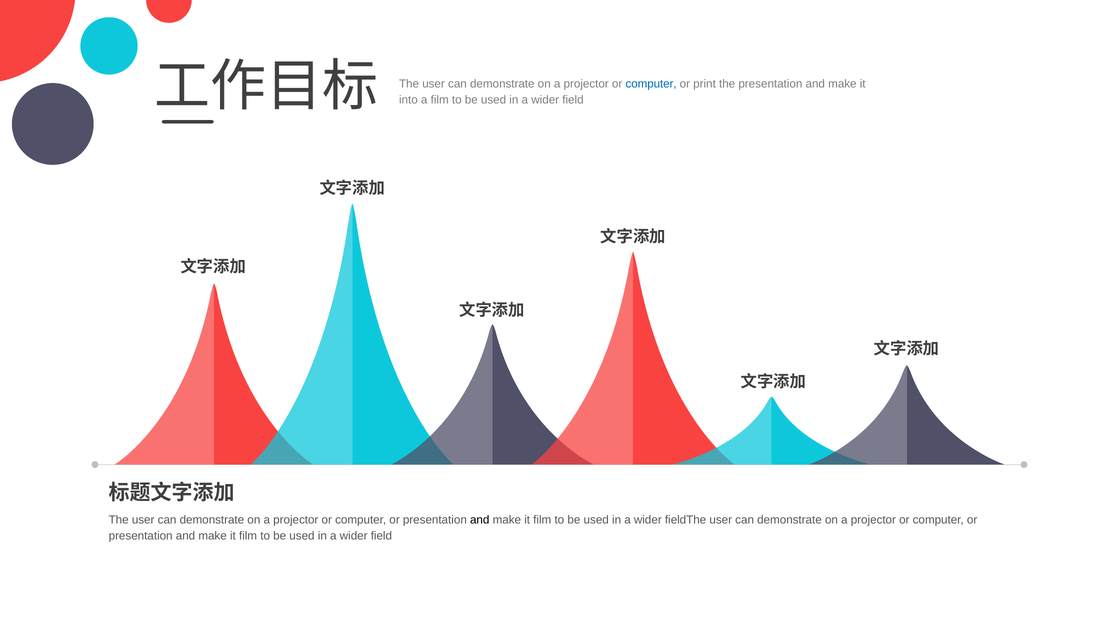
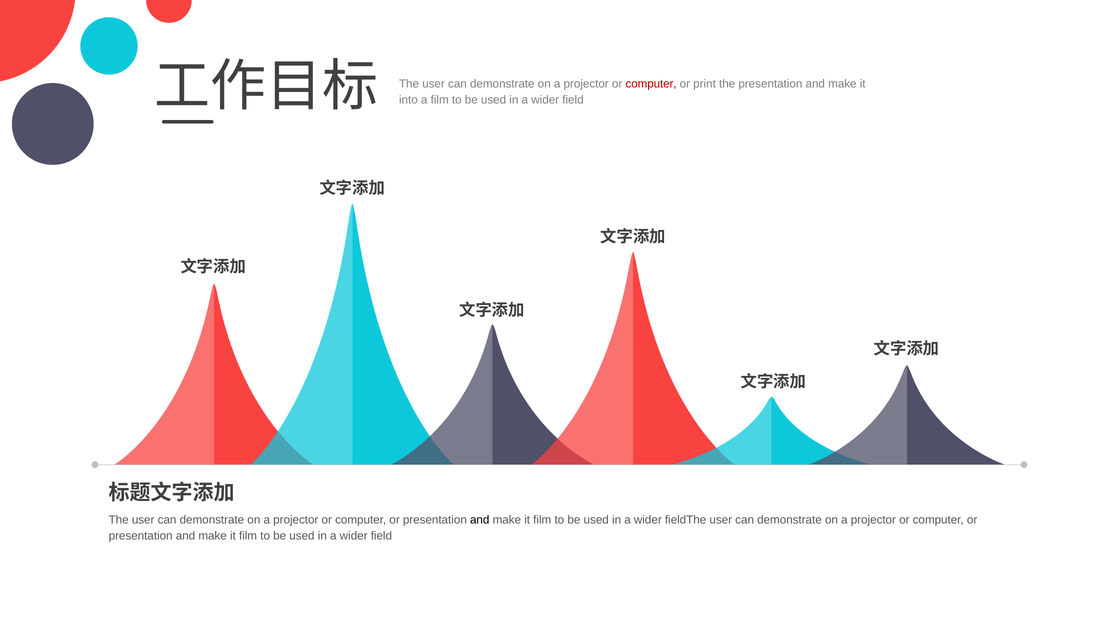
computer at (651, 84) colour: blue -> red
